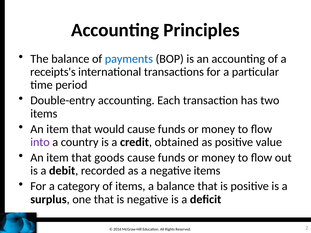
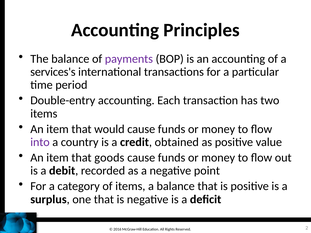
payments colour: blue -> purple
receipts's: receipts's -> services's
negative items: items -> point
